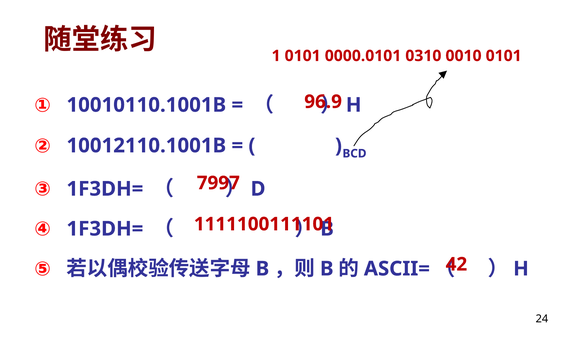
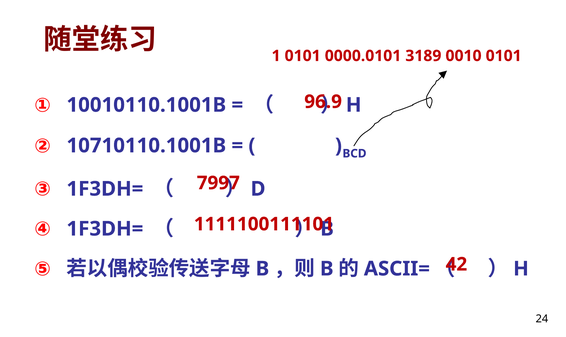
0310: 0310 -> 3189
10012110.1001B: 10012110.1001B -> 10710110.1001B
